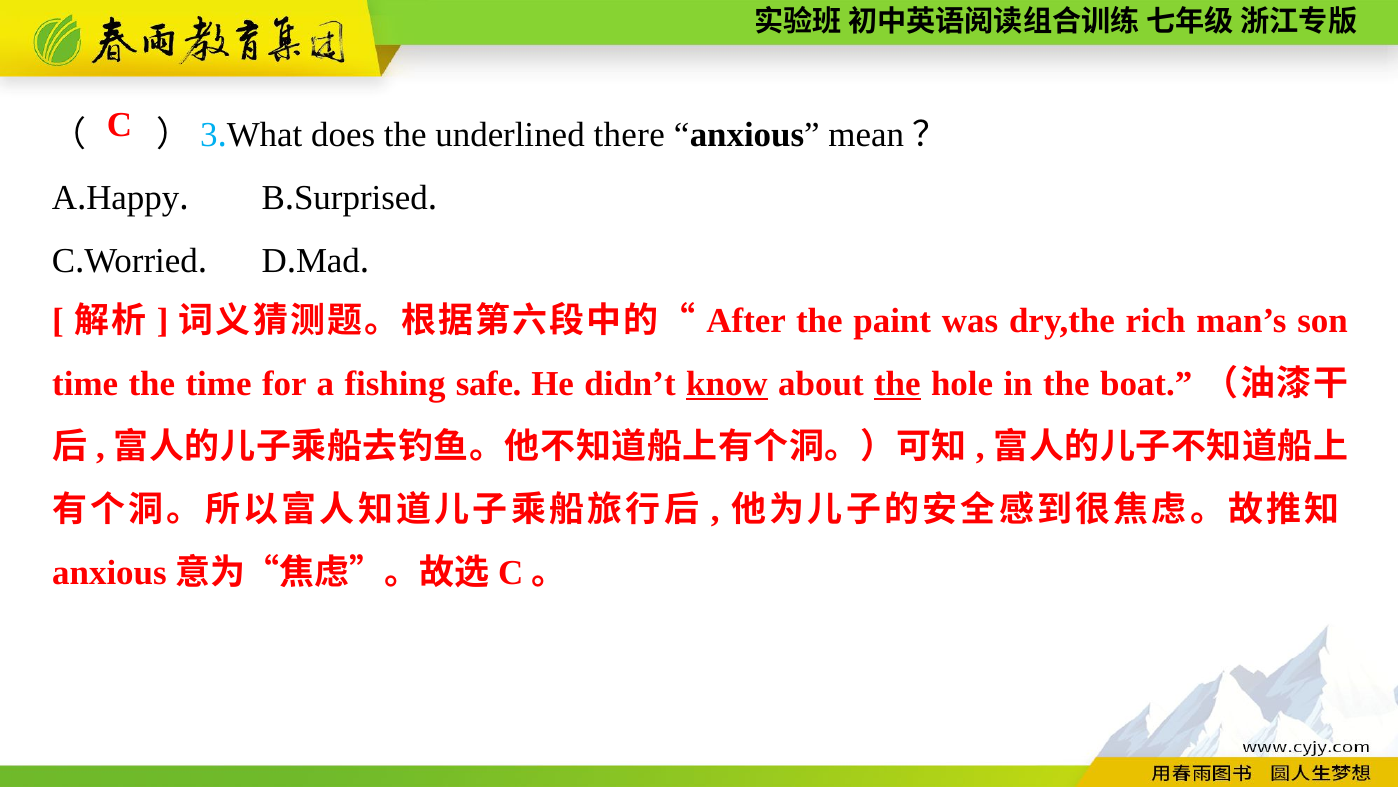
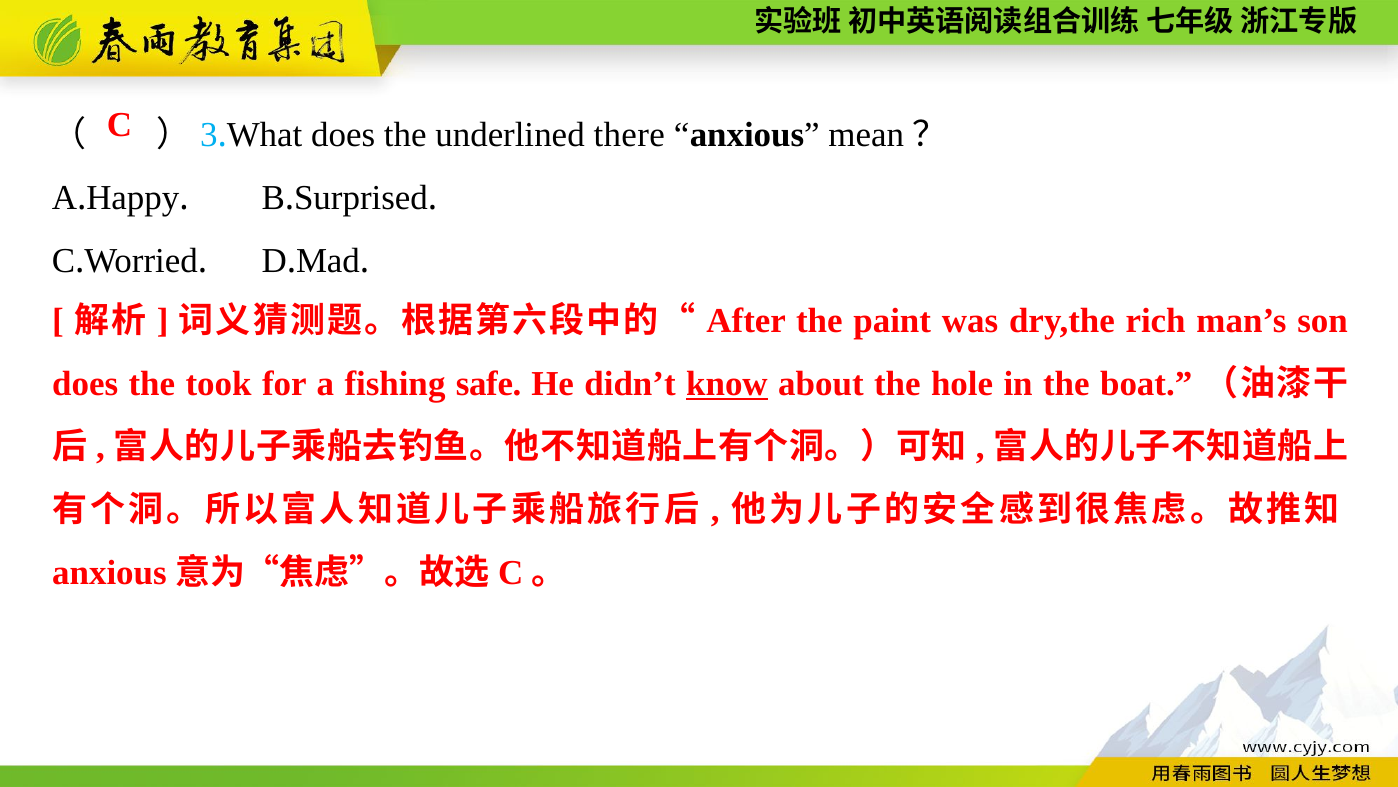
time at (85, 384): time -> does
the time: time -> took
the at (897, 384) underline: present -> none
